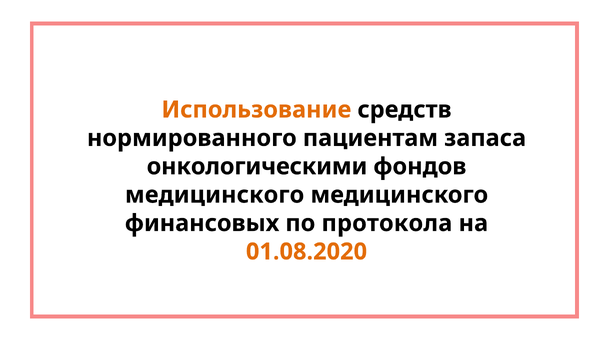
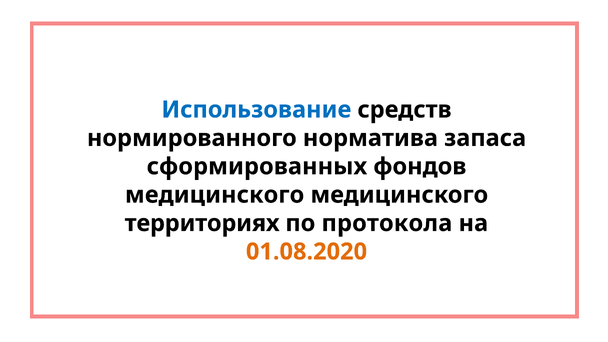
Использование colour: orange -> blue
пациентам: пациентам -> норматива
онкологическими: онкологическими -> сформированных
финансовых: финансовых -> территориях
